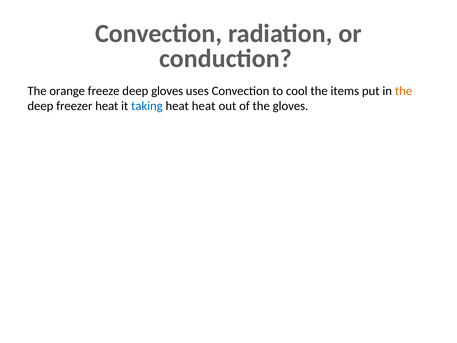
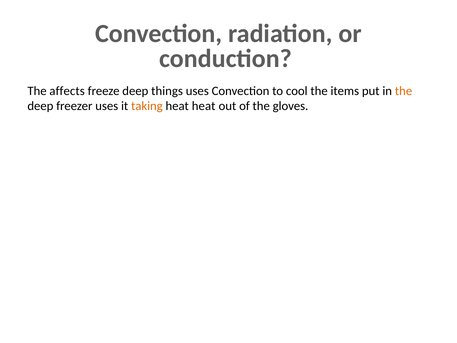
orange: orange -> affects
deep gloves: gloves -> things
freezer heat: heat -> uses
taking colour: blue -> orange
